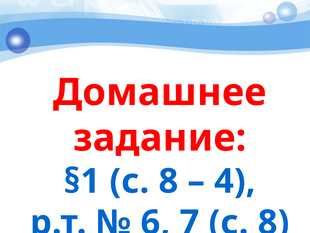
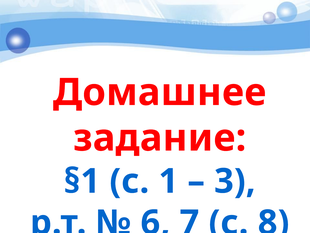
§1 с 8: 8 -> 1
4: 4 -> 3
